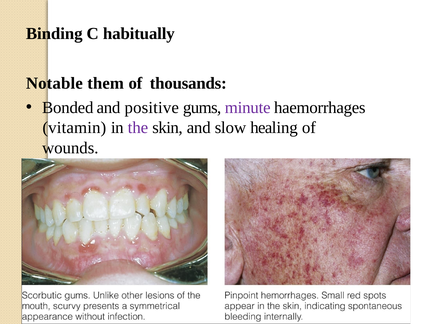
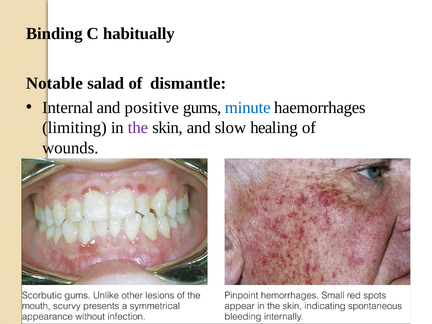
them: them -> salad
thousands: thousands -> dismantle
Bonded: Bonded -> Internal
minute colour: purple -> blue
vitamin: vitamin -> limiting
